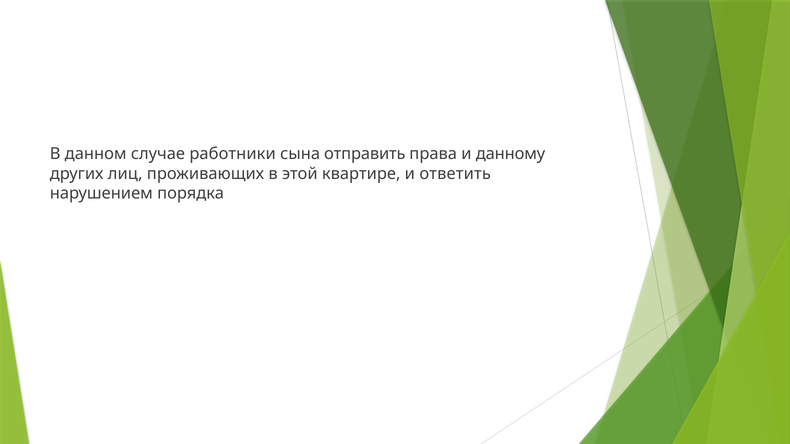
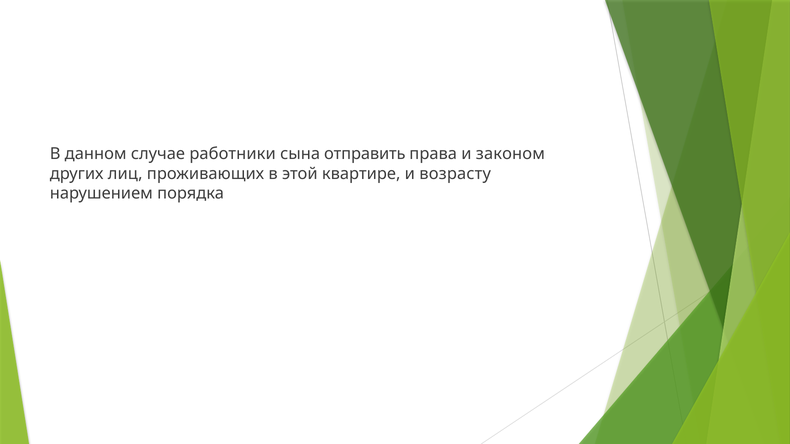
данному: данному -> законом
ответить: ответить -> возрасту
